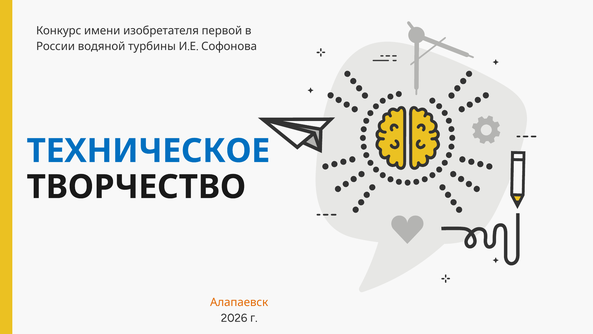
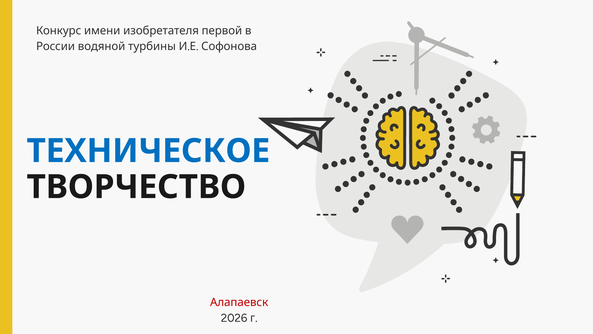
Алапаевск colour: orange -> red
